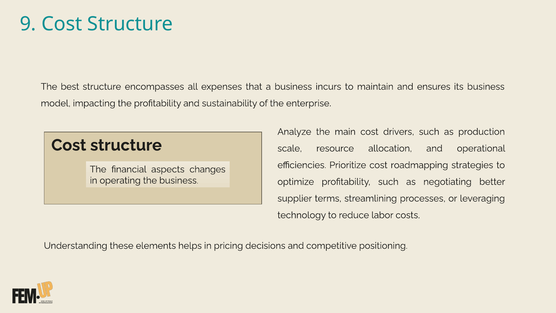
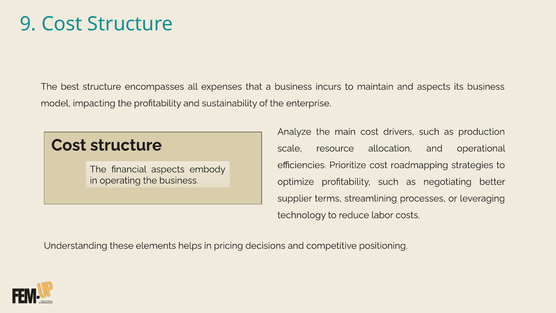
and ensures: ensures -> aspects
changes: changes -> embody
